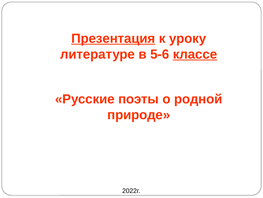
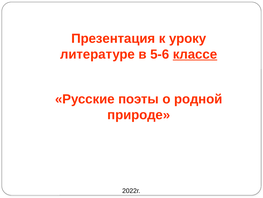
Презентация underline: present -> none
